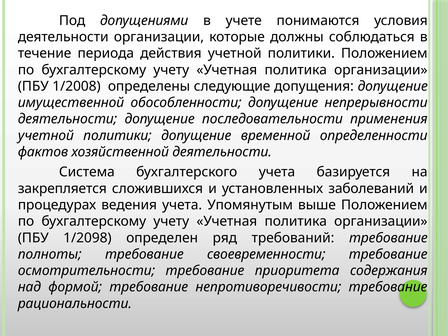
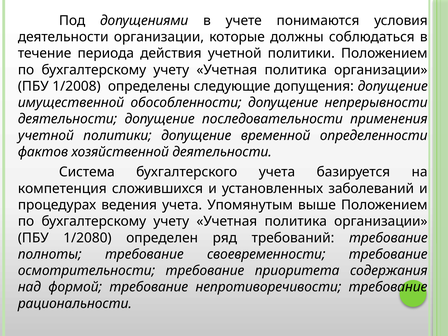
закрепляется: закрепляется -> компетенция
1/2098: 1/2098 -> 1/2080
